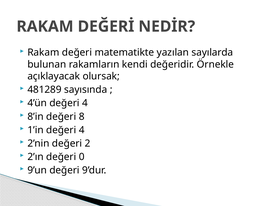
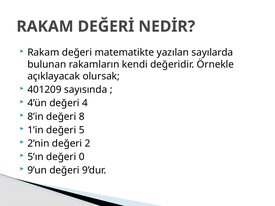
481289: 481289 -> 401209
1’in değeri 4: 4 -> 5
2’ın: 2’ın -> 5’ın
